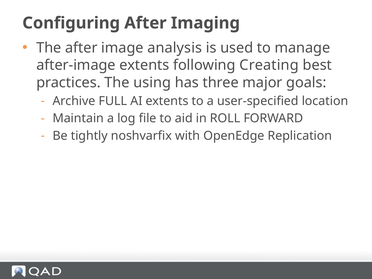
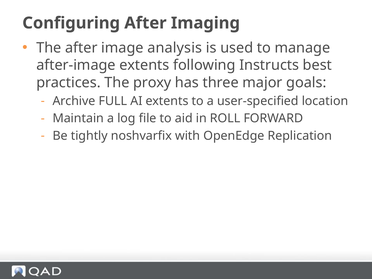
Creating: Creating -> Instructs
using: using -> proxy
